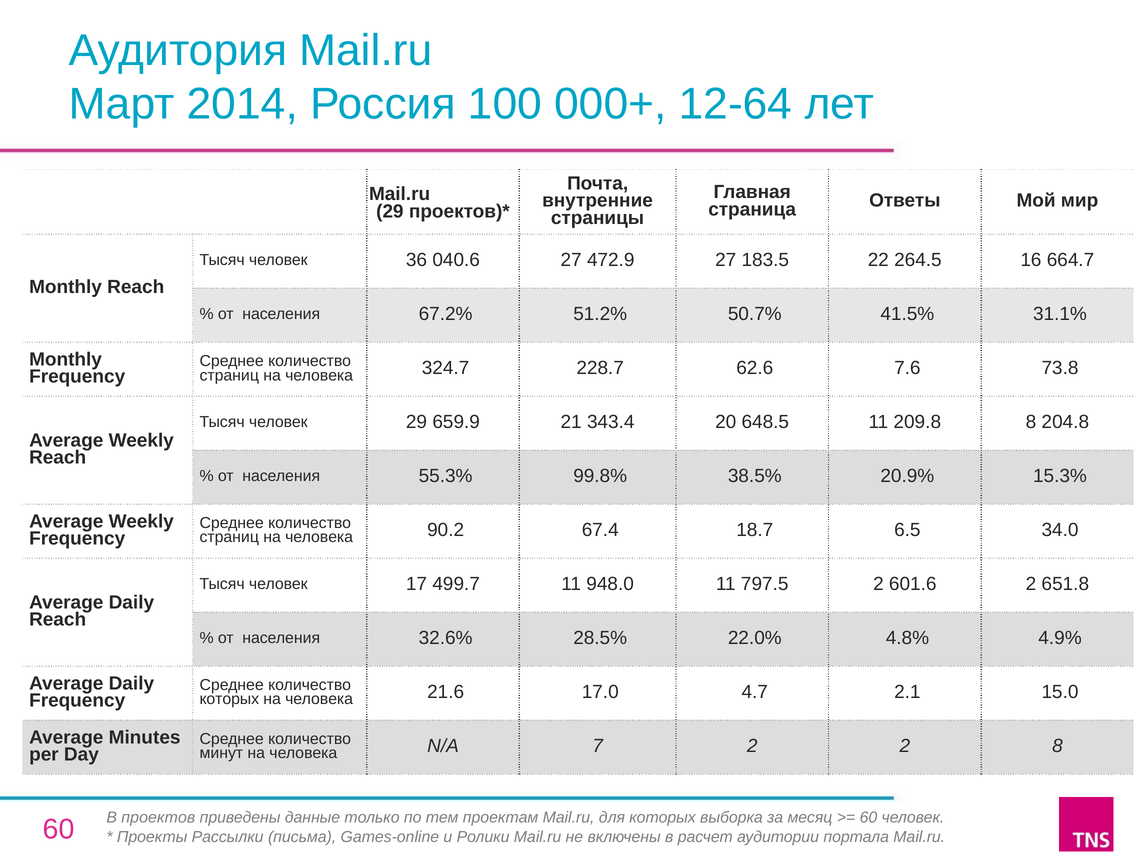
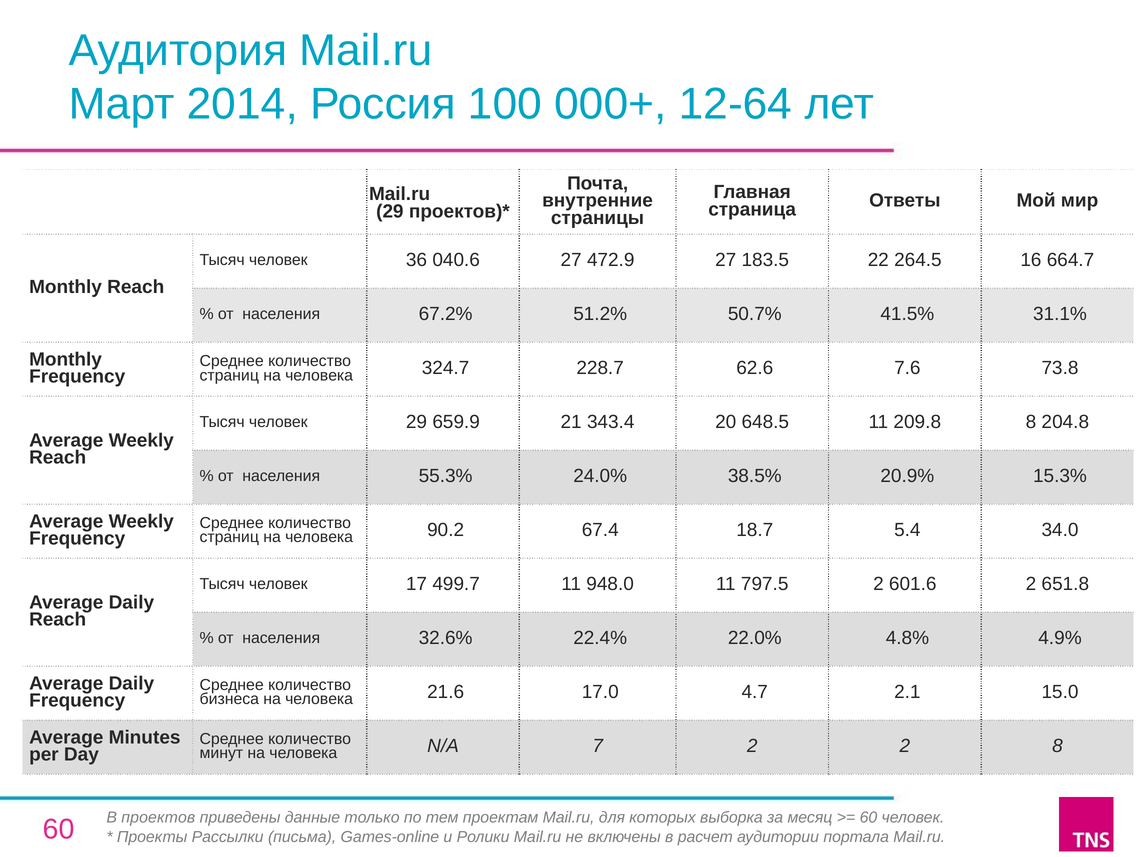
99.8%: 99.8% -> 24.0%
6.5: 6.5 -> 5.4
28.5%: 28.5% -> 22.4%
которых at (229, 699): которых -> бизнеса
